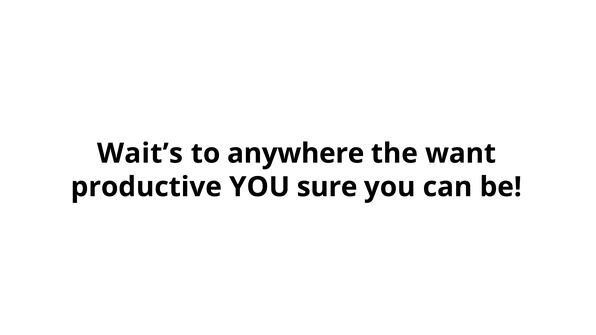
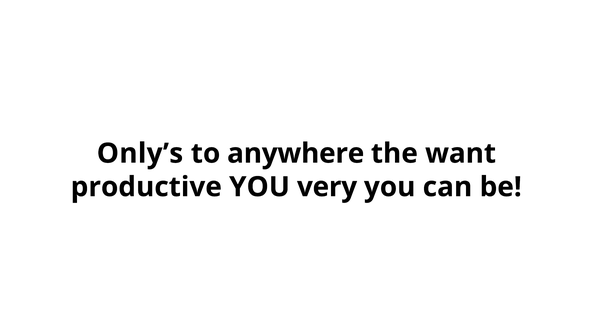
Wait’s: Wait’s -> Only’s
sure: sure -> very
